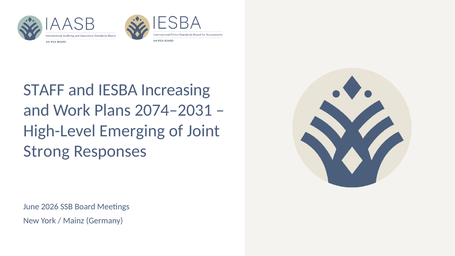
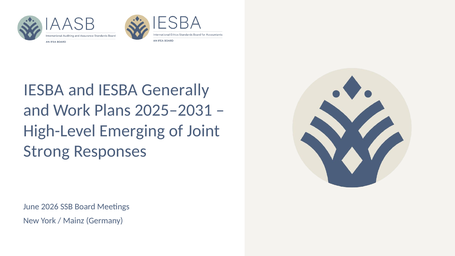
STAFF at (44, 90): STAFF -> IESBA
Increasing: Increasing -> Generally
2074–2031: 2074–2031 -> 2025–2031
